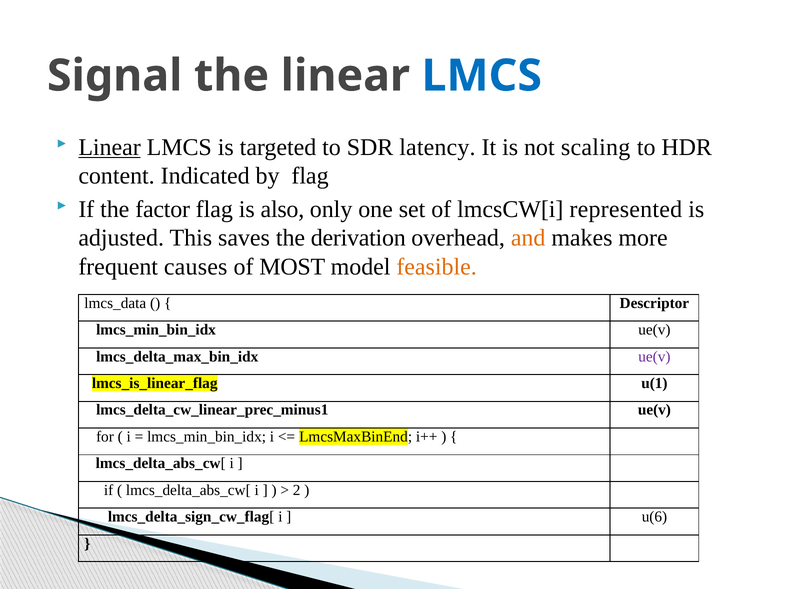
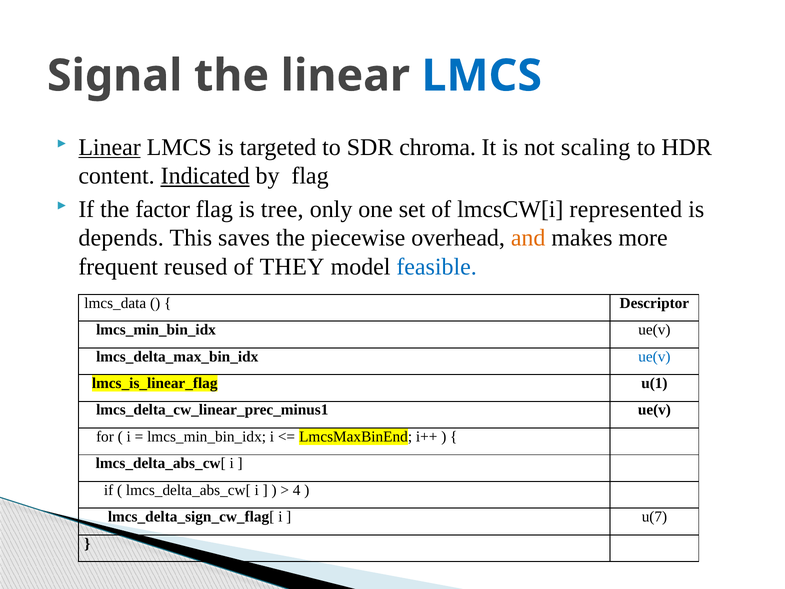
latency: latency -> chroma
Indicated underline: none -> present
also: also -> tree
adjusted: adjusted -> depends
derivation: derivation -> piecewise
causes: causes -> reused
MOST: MOST -> THEY
feasible colour: orange -> blue
ue(v at (654, 356) colour: purple -> blue
2: 2 -> 4
u(6: u(6 -> u(7
